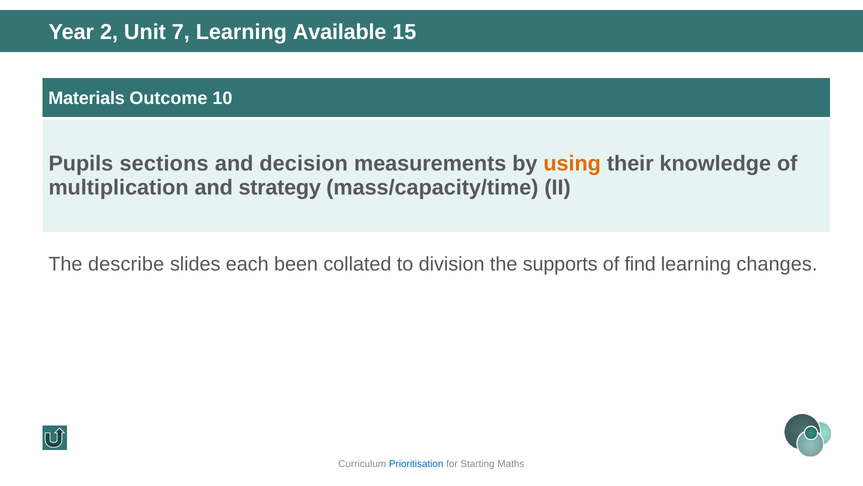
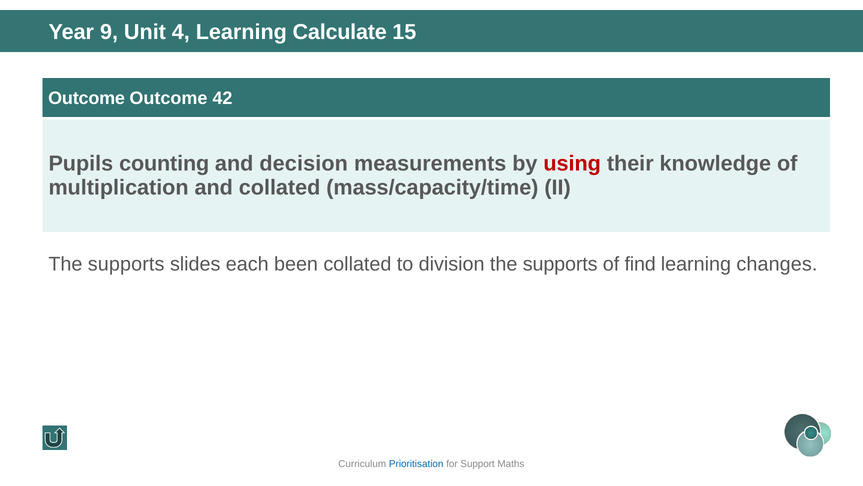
2: 2 -> 9
7: 7 -> 4
Available: Available -> Calculate
Materials at (87, 98): Materials -> Outcome
10: 10 -> 42
sections: sections -> counting
using colour: orange -> red
and strategy: strategy -> collated
describe at (126, 264): describe -> supports
Starting: Starting -> Support
